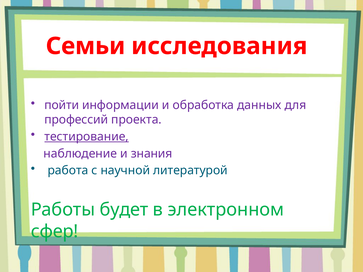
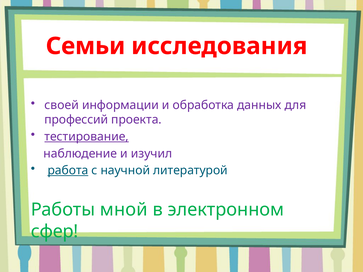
пойти: пойти -> своей
знания: знания -> изучил
работа underline: none -> present
будет: будет -> мной
